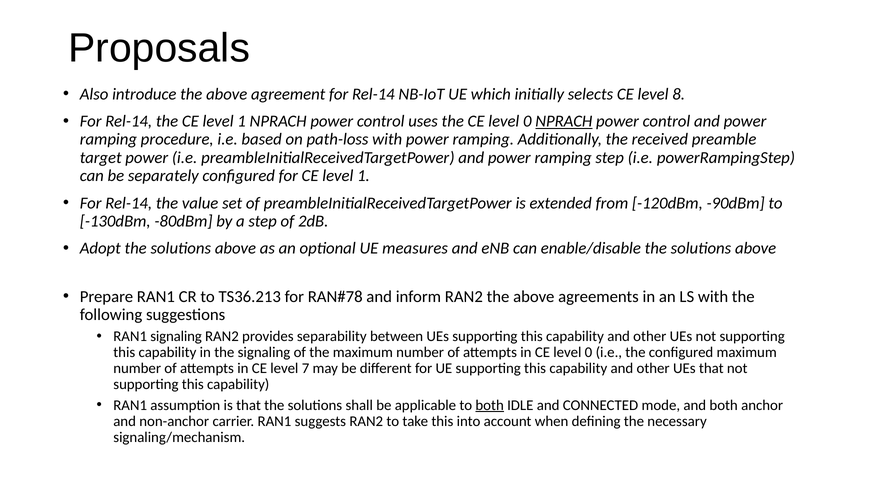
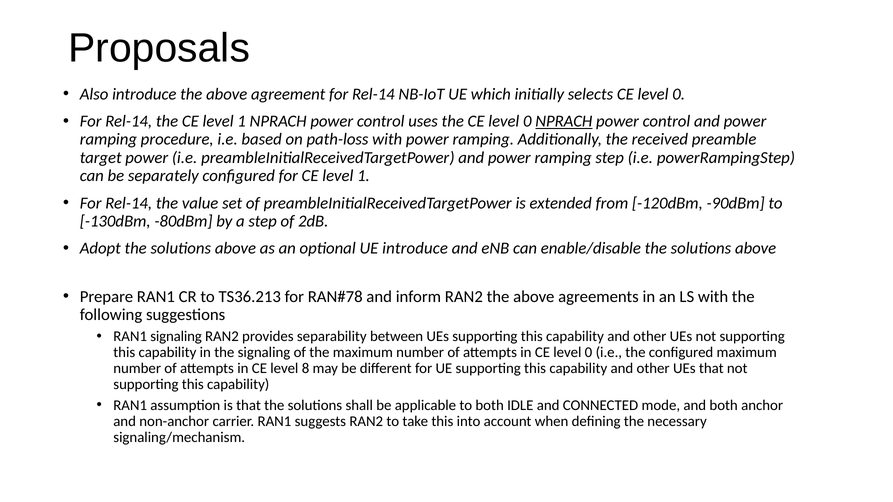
selects CE level 8: 8 -> 0
UE measures: measures -> introduce
7: 7 -> 8
both at (490, 405) underline: present -> none
